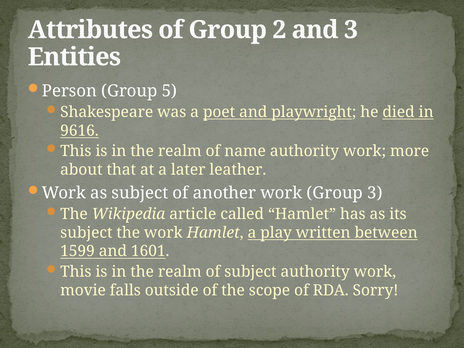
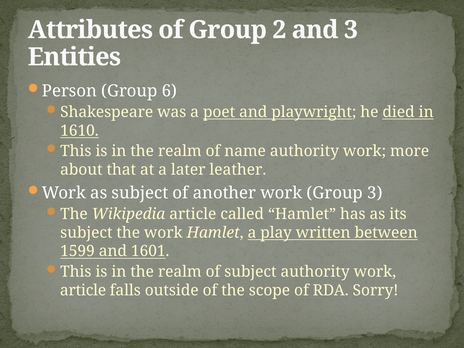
5: 5 -> 6
9616: 9616 -> 1610
movie at (83, 290): movie -> article
